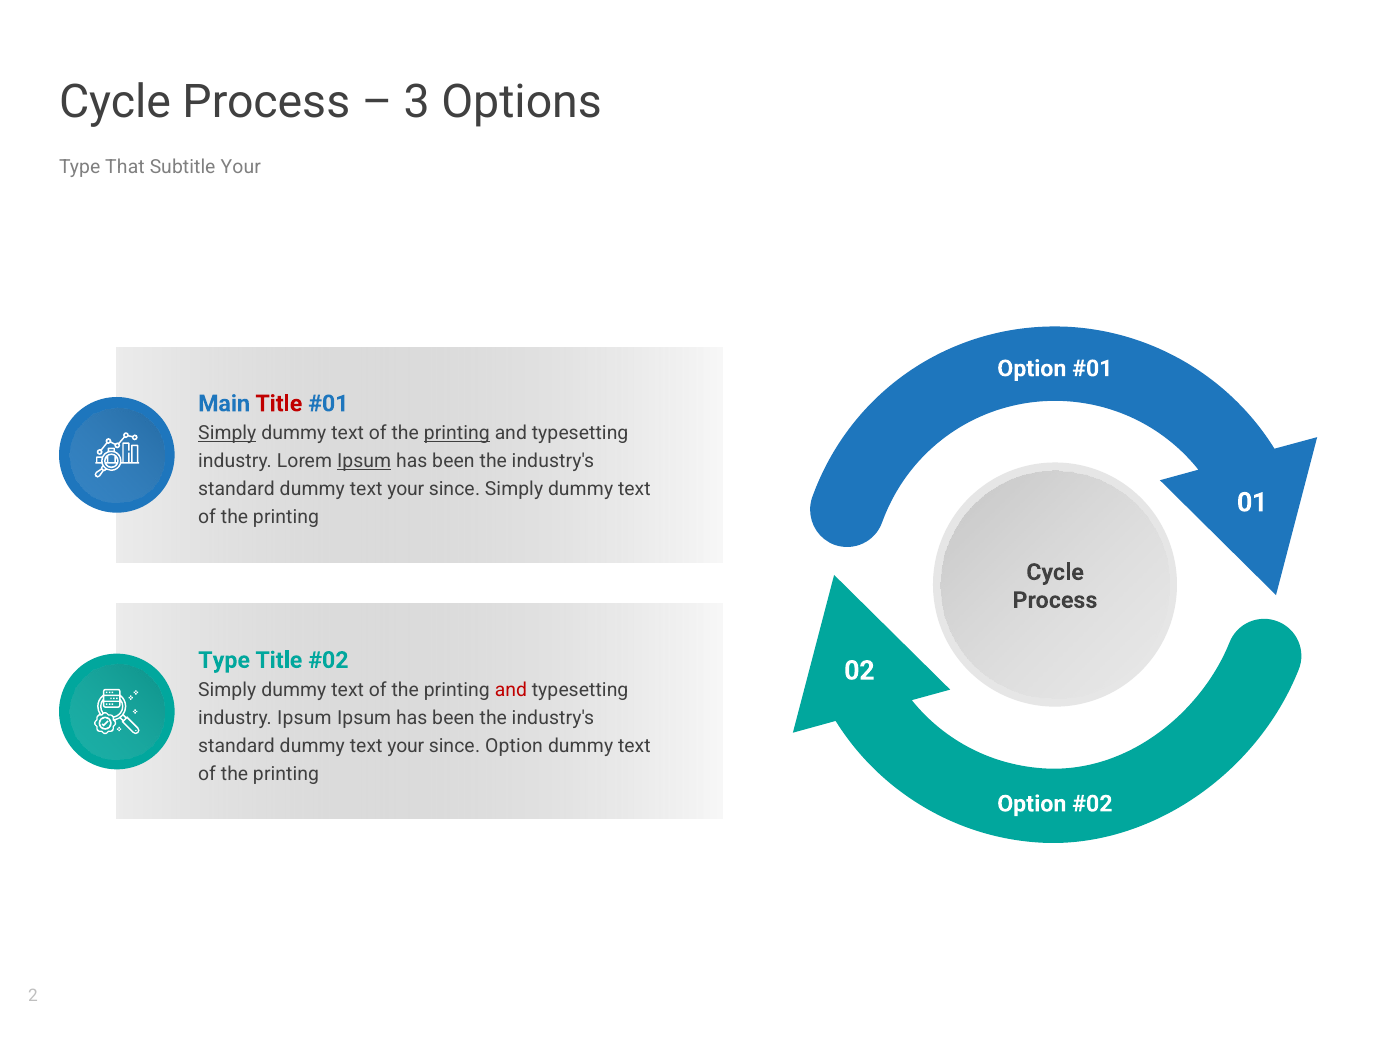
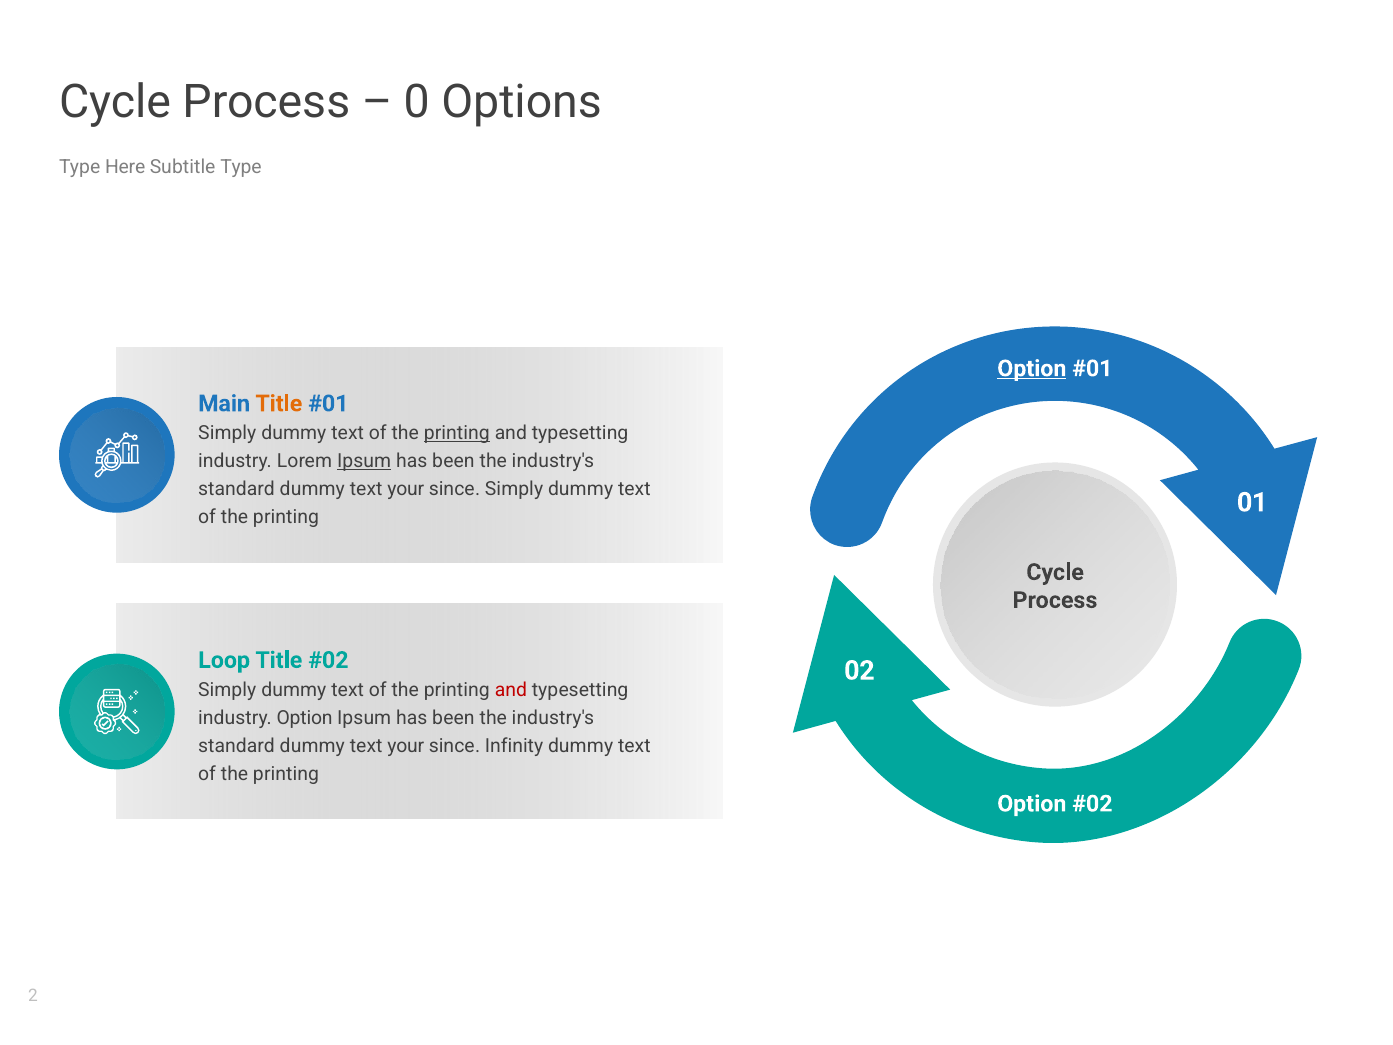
3: 3 -> 0
That: That -> Here
Subtitle Your: Your -> Type
Option at (1032, 368) underline: none -> present
Title at (279, 403) colour: red -> orange
Simply at (227, 433) underline: present -> none
Type at (224, 660): Type -> Loop
industry Ipsum: Ipsum -> Option
since Option: Option -> Infinity
